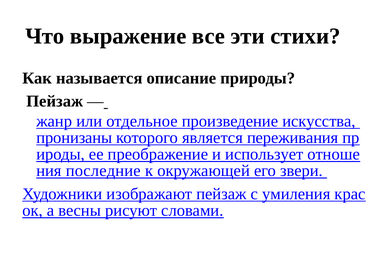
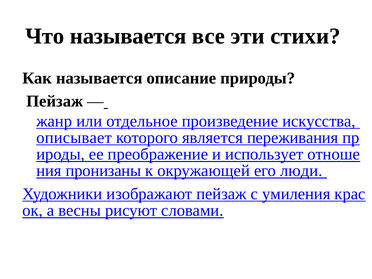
Что выражение: выражение -> называется
пронизаны: пронизаны -> описывает
последние: последние -> пронизаны
звери: звери -> люди
